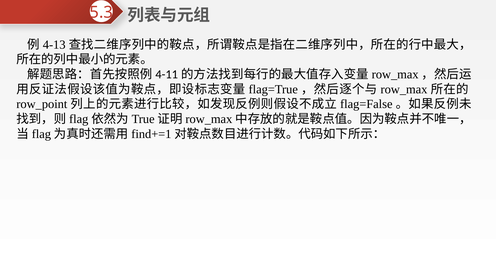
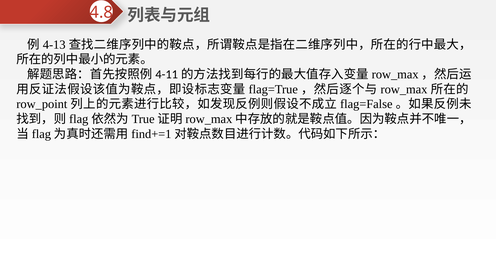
5.3: 5.3 -> 4.8
